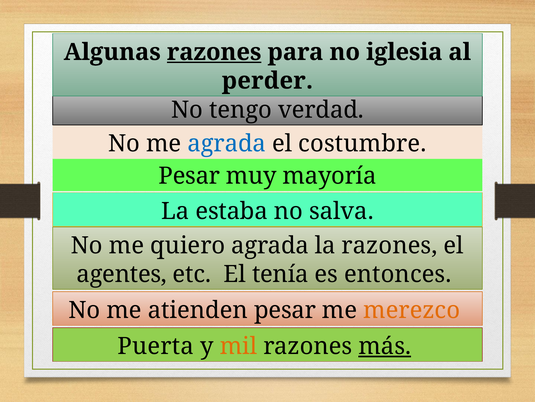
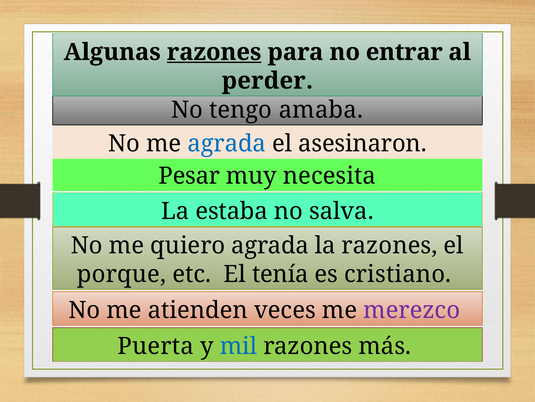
iglesia: iglesia -> entrar
verdad: verdad -> amaba
costumbre: costumbre -> asesinaron
mayoría: mayoría -> necesita
agentes: agentes -> porque
entonces: entonces -> cristiano
atienden pesar: pesar -> veces
merezco colour: orange -> purple
mil colour: orange -> blue
más underline: present -> none
